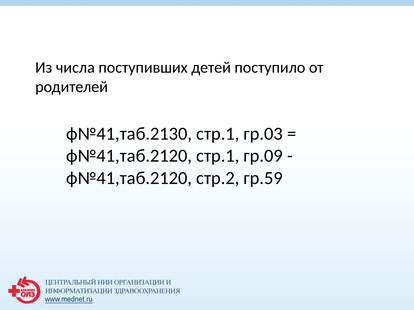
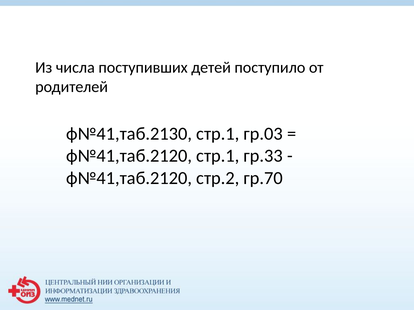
гр.09: гр.09 -> гр.33
гр.59: гр.59 -> гр.70
